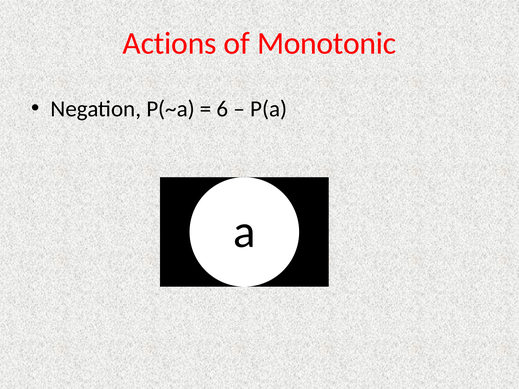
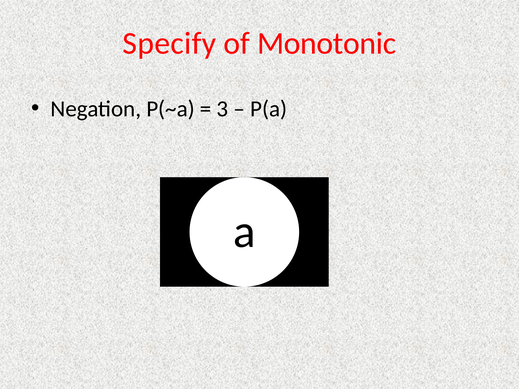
Actions: Actions -> Specify
6: 6 -> 3
